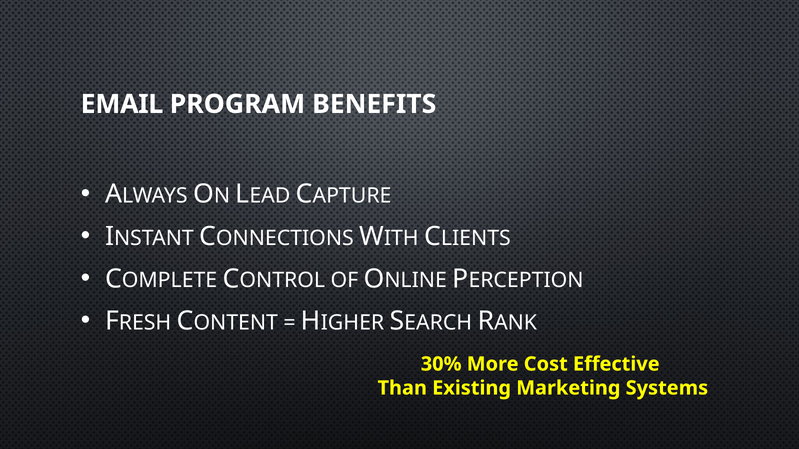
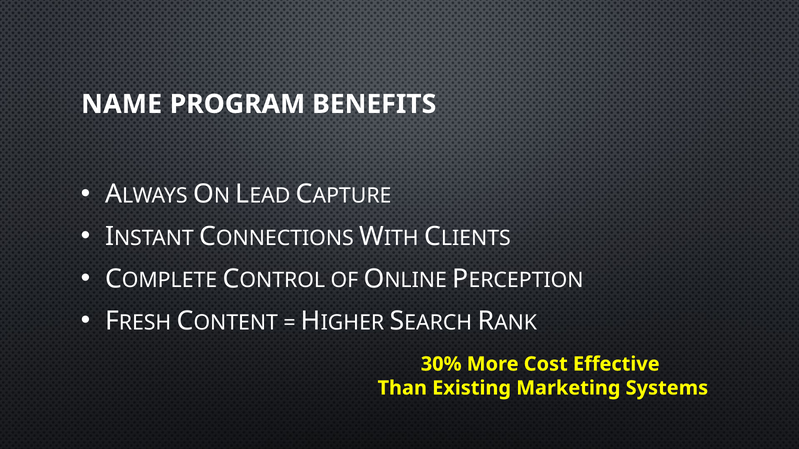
EMAIL: EMAIL -> NAME
